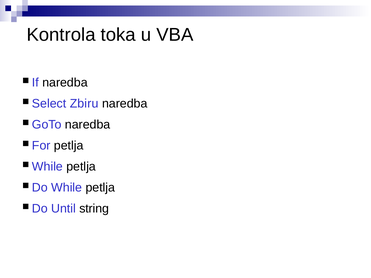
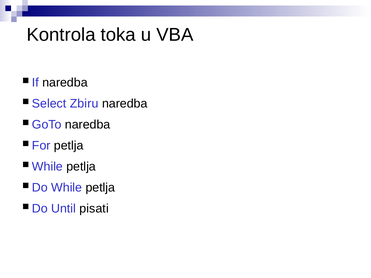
string: string -> pisati
